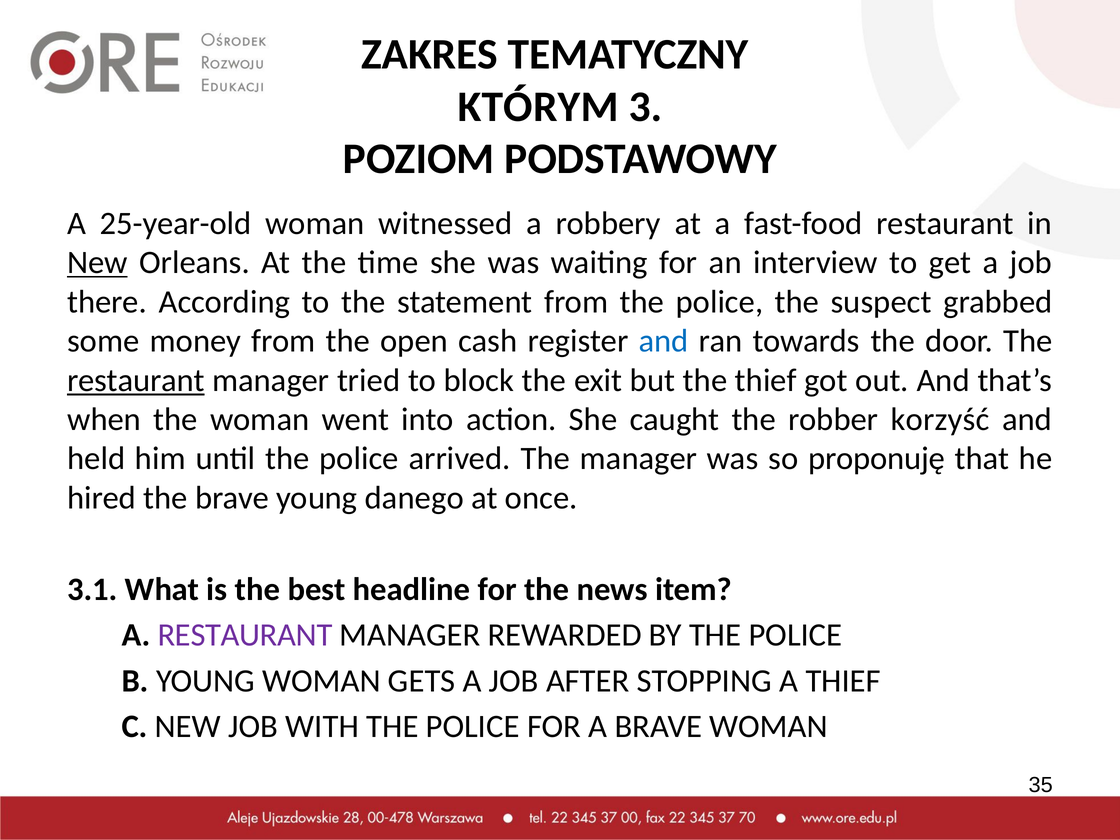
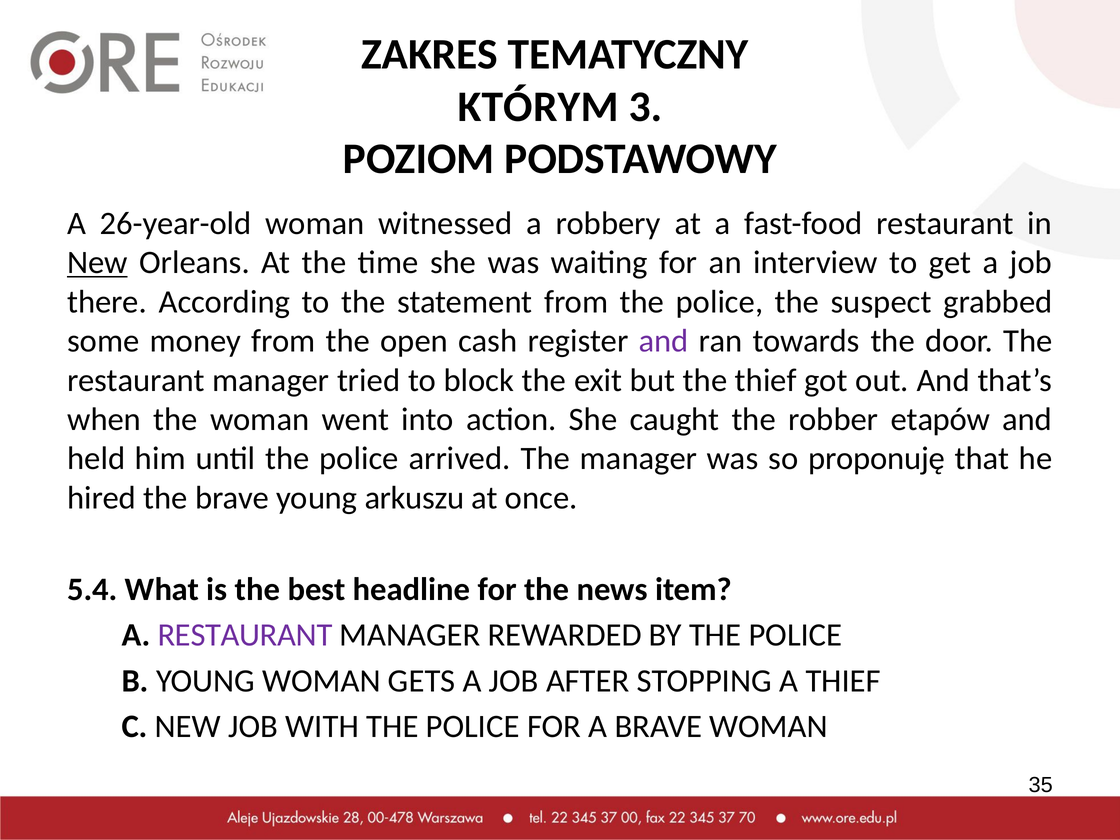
25-year-old: 25-year-old -> 26-year-old
and at (664, 341) colour: blue -> purple
restaurant at (136, 380) underline: present -> none
korzyść: korzyść -> etapów
danego: danego -> arkuszu
3.1: 3.1 -> 5.4
